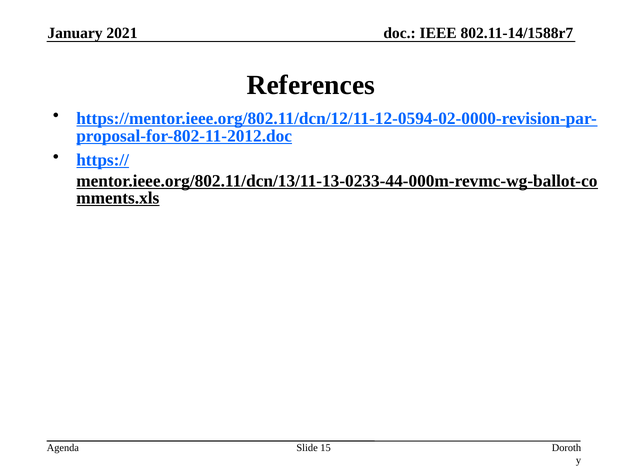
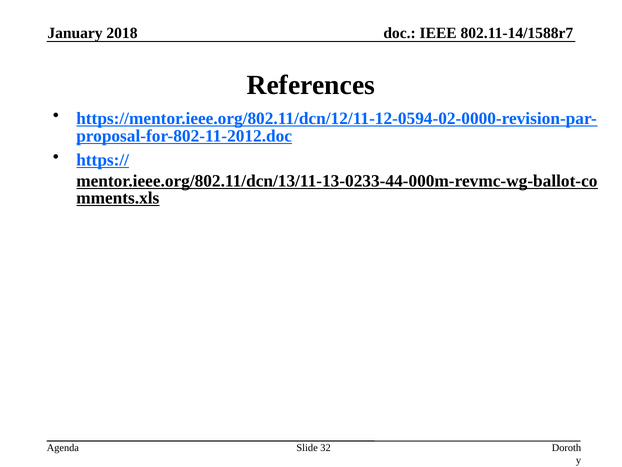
2021: 2021 -> 2018
15: 15 -> 32
